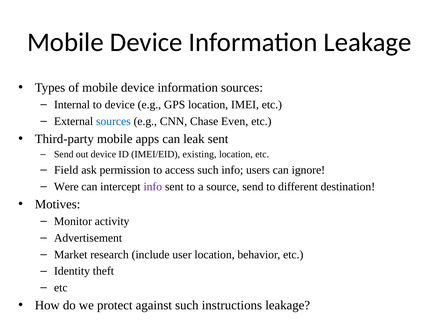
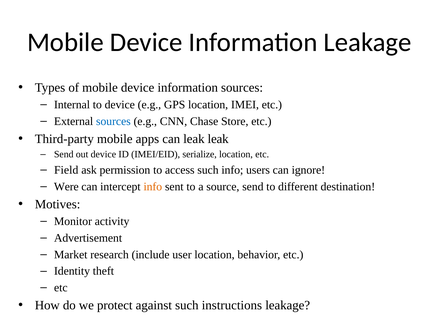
Even: Even -> Store
leak sent: sent -> leak
existing: existing -> serialize
info at (153, 187) colour: purple -> orange
